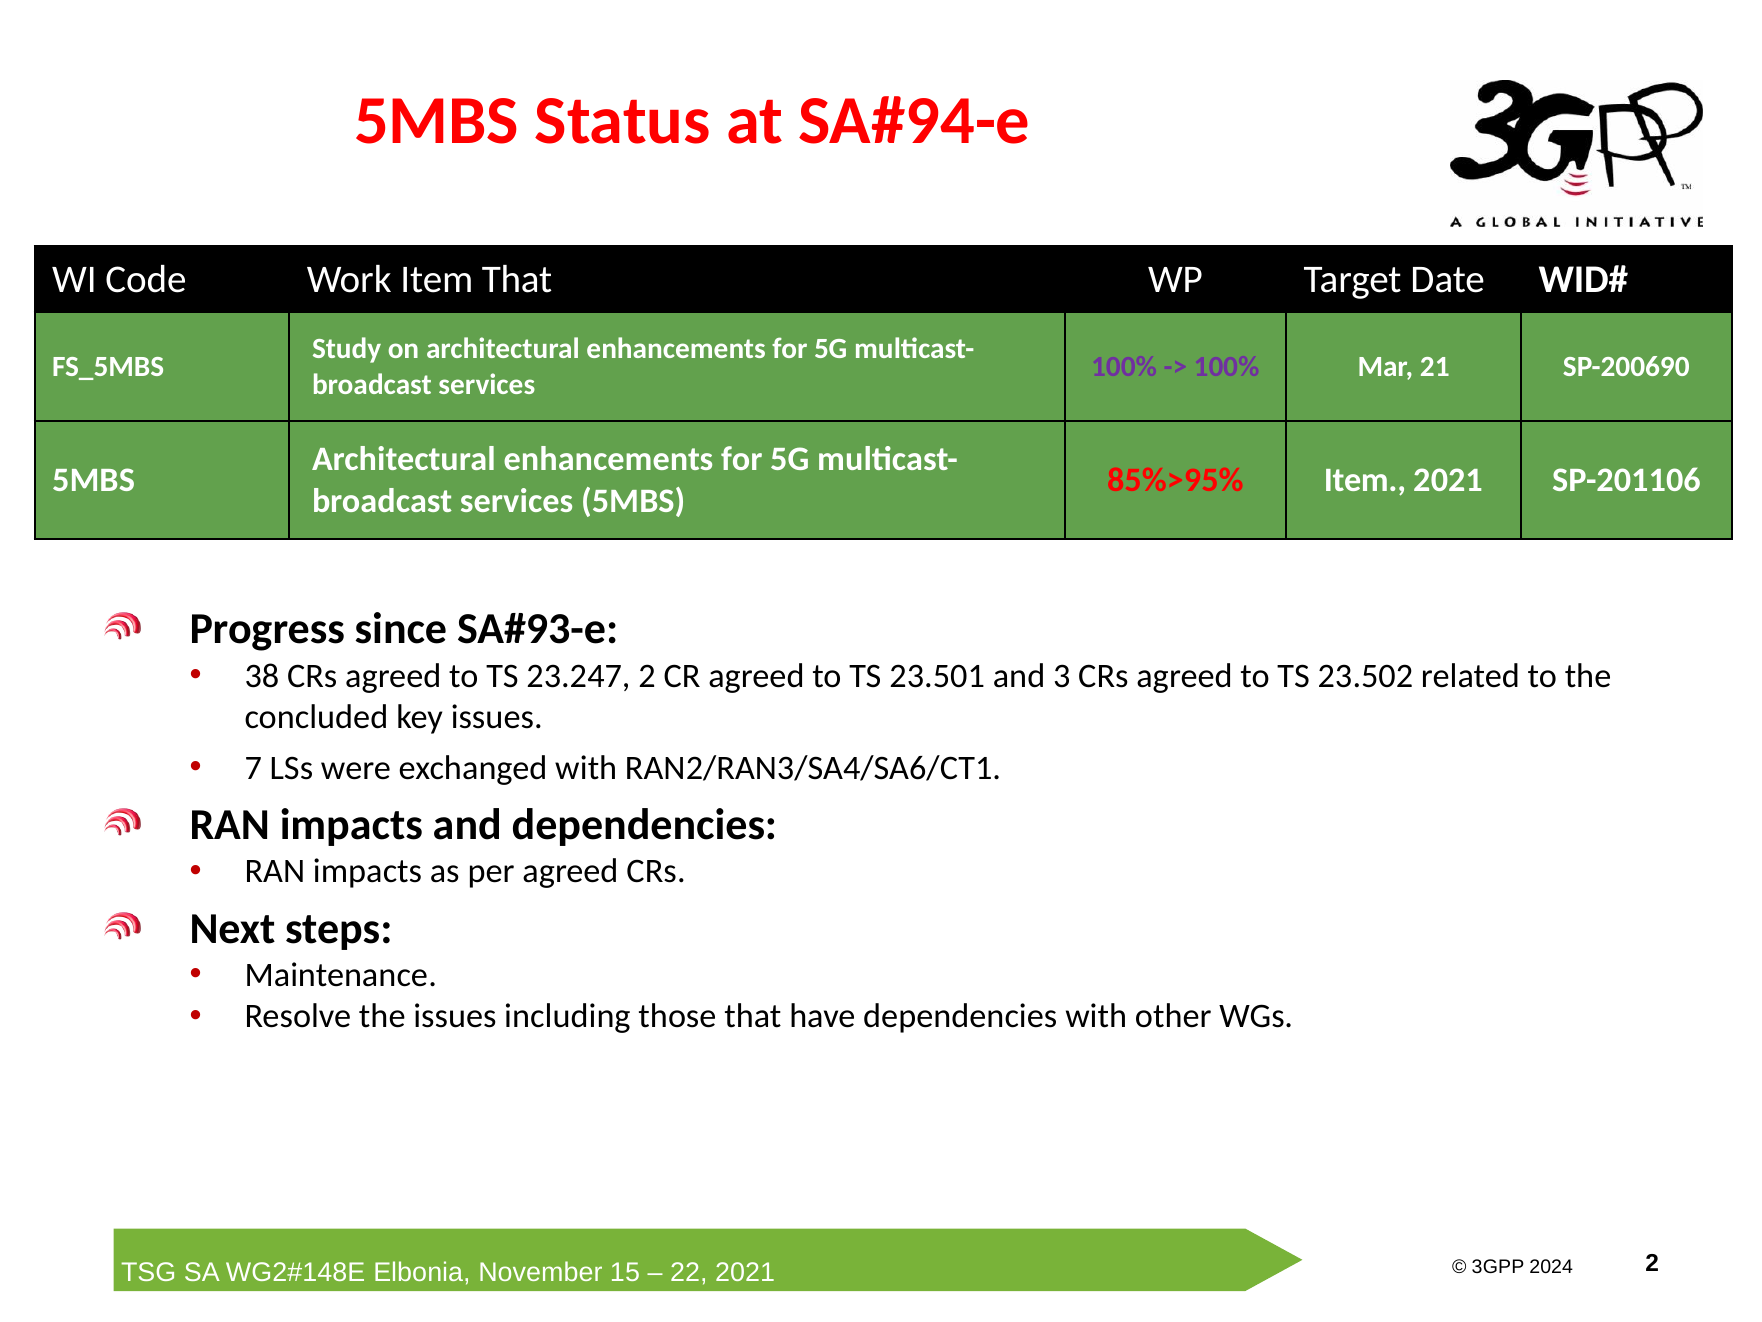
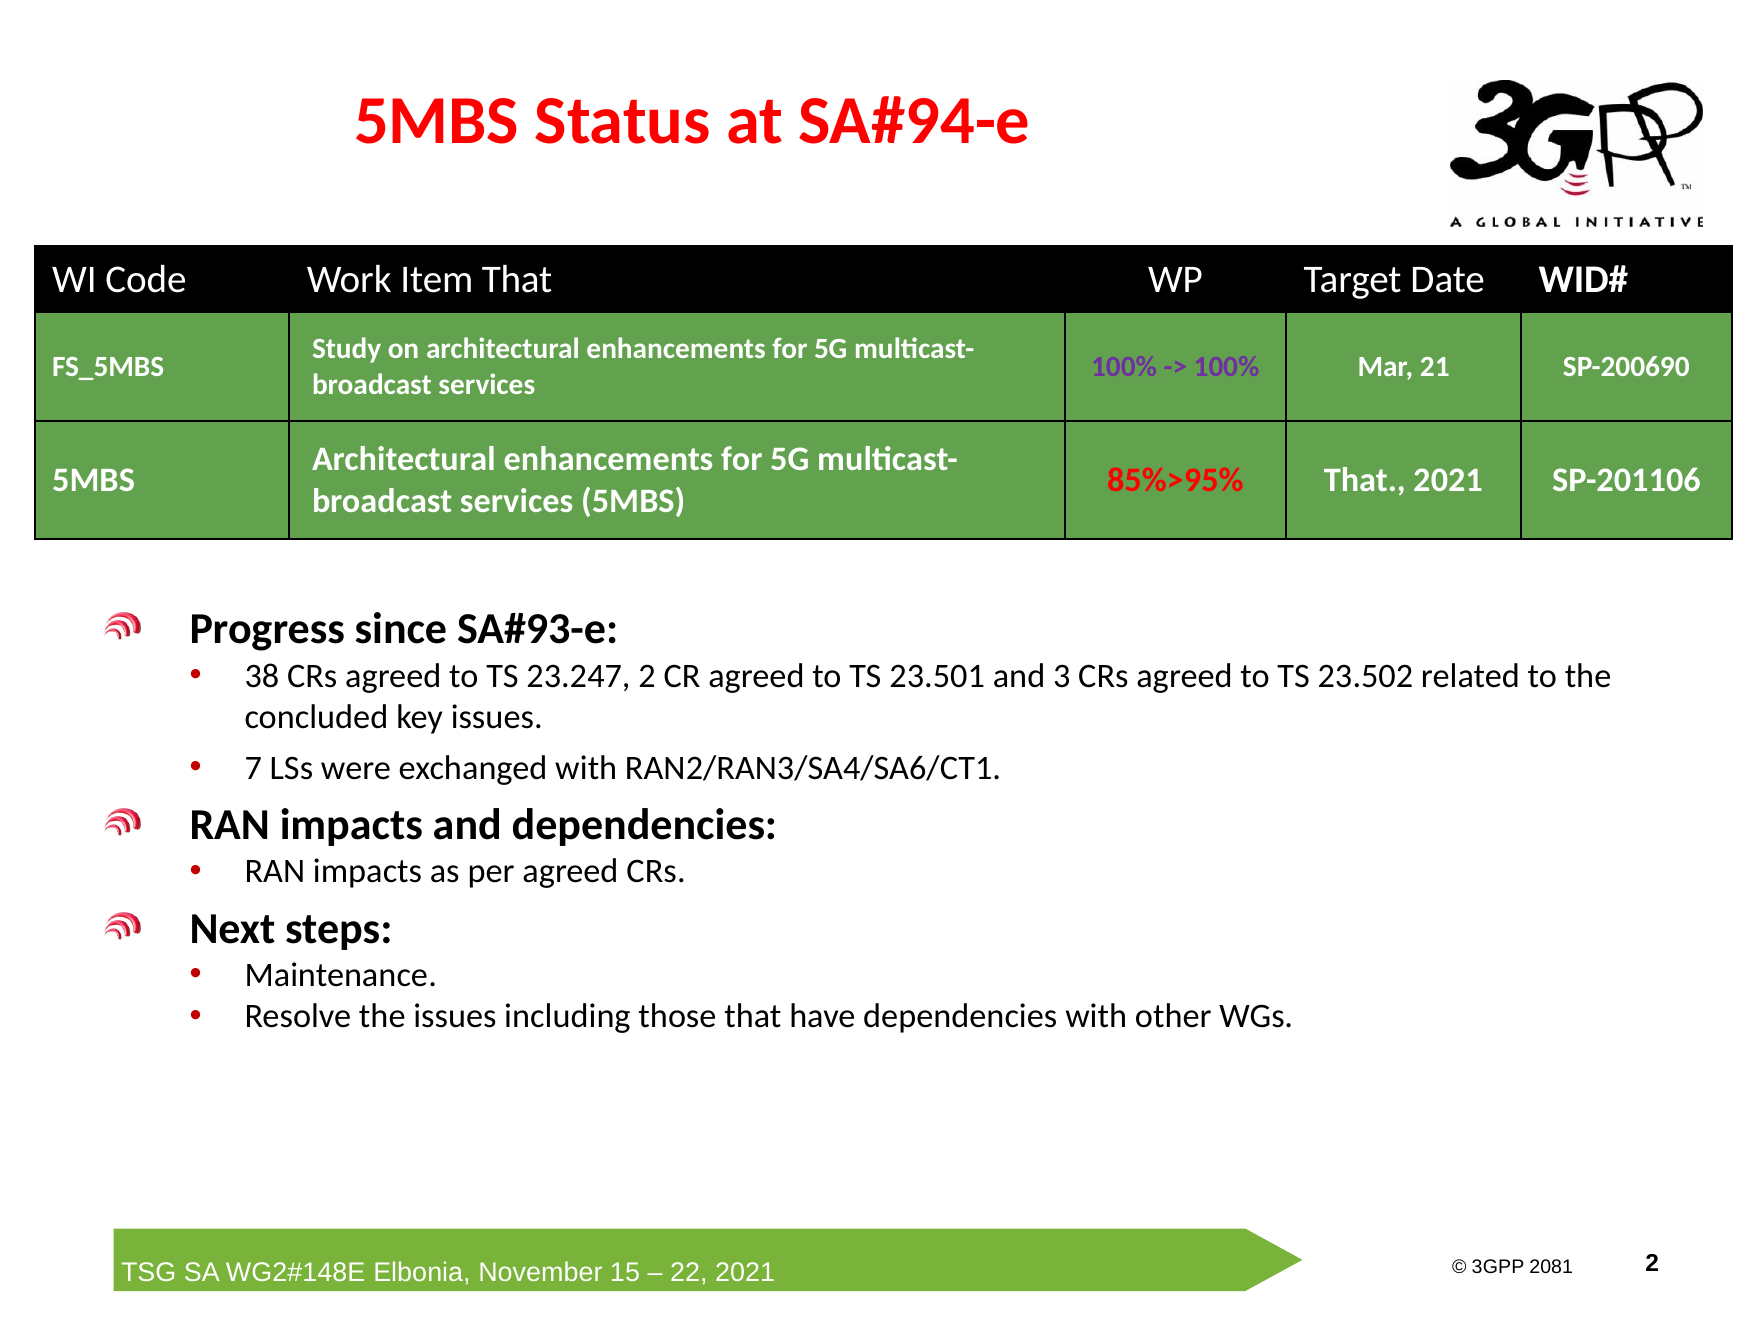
85%>95% Item: Item -> That
2024: 2024 -> 2081
